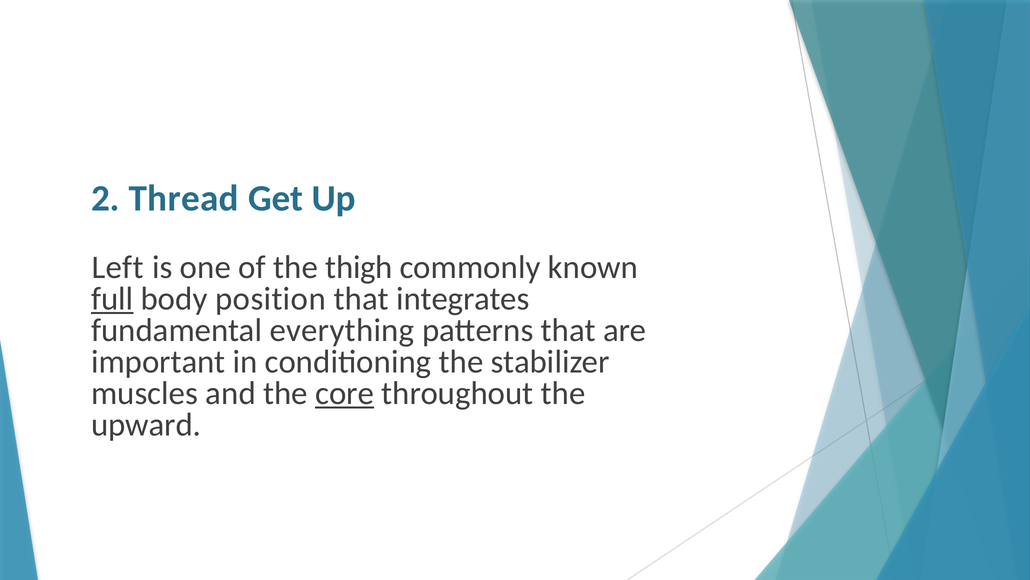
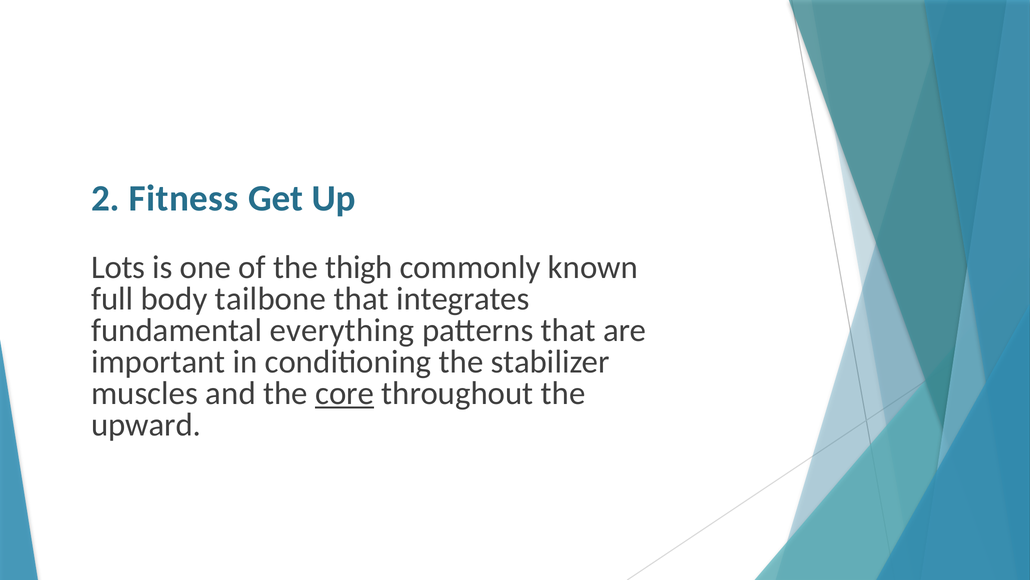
Thread: Thread -> Fitness
Left: Left -> Lots
full underline: present -> none
position: position -> tailbone
